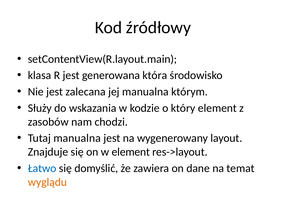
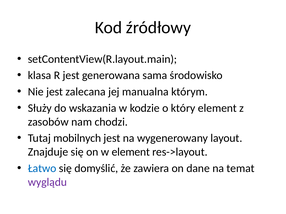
która: która -> sama
Tutaj manualna: manualna -> mobilnych
wyglądu colour: orange -> purple
